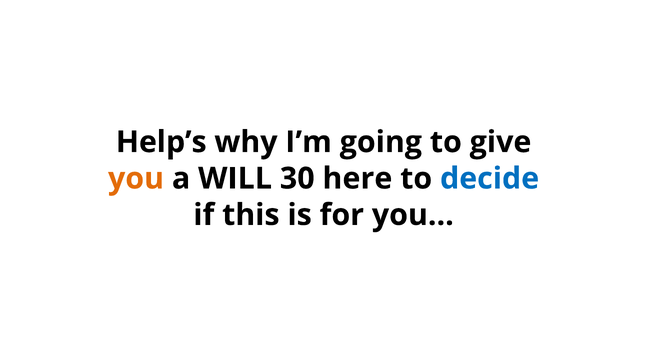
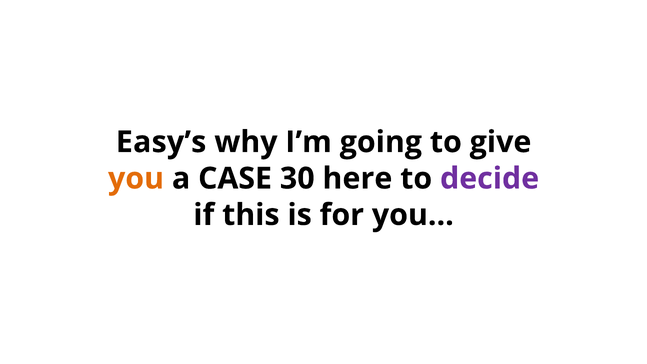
Help’s: Help’s -> Easy’s
WILL: WILL -> CASE
decide colour: blue -> purple
